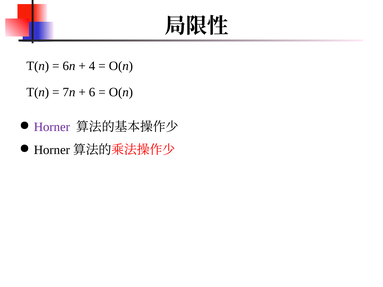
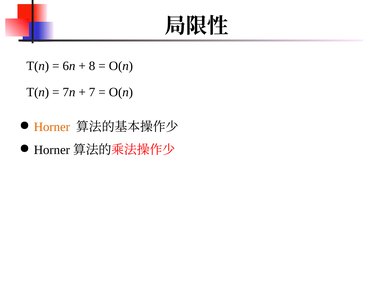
4: 4 -> 8
6: 6 -> 7
Horner colour: purple -> orange
